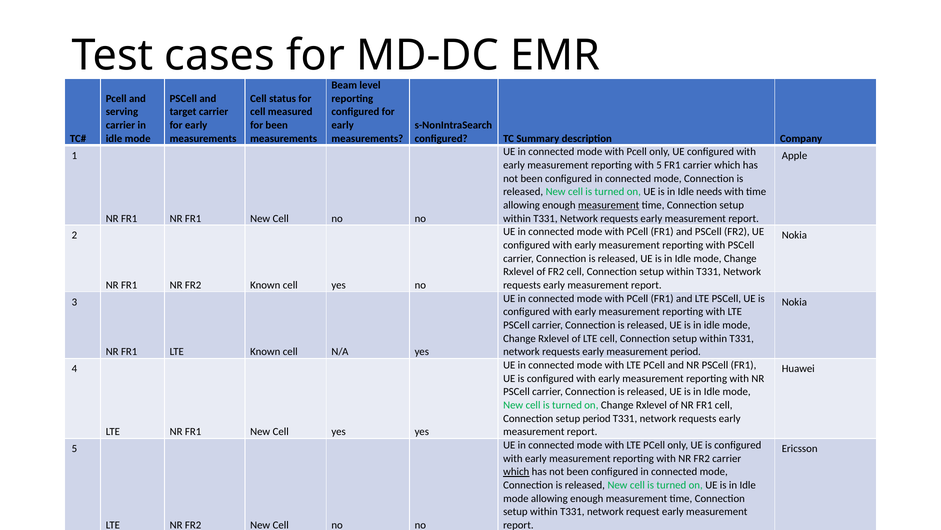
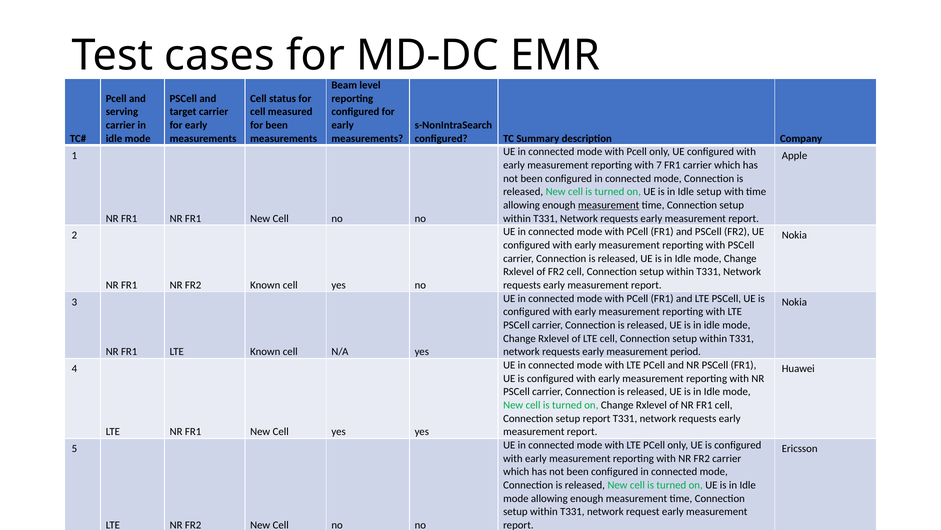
with 5: 5 -> 7
Idle needs: needs -> setup
setup period: period -> report
which at (516, 471) underline: present -> none
